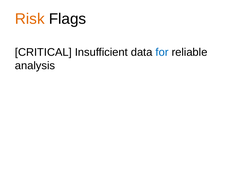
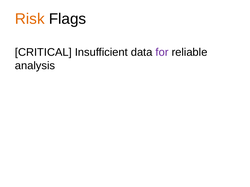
for colour: blue -> purple
